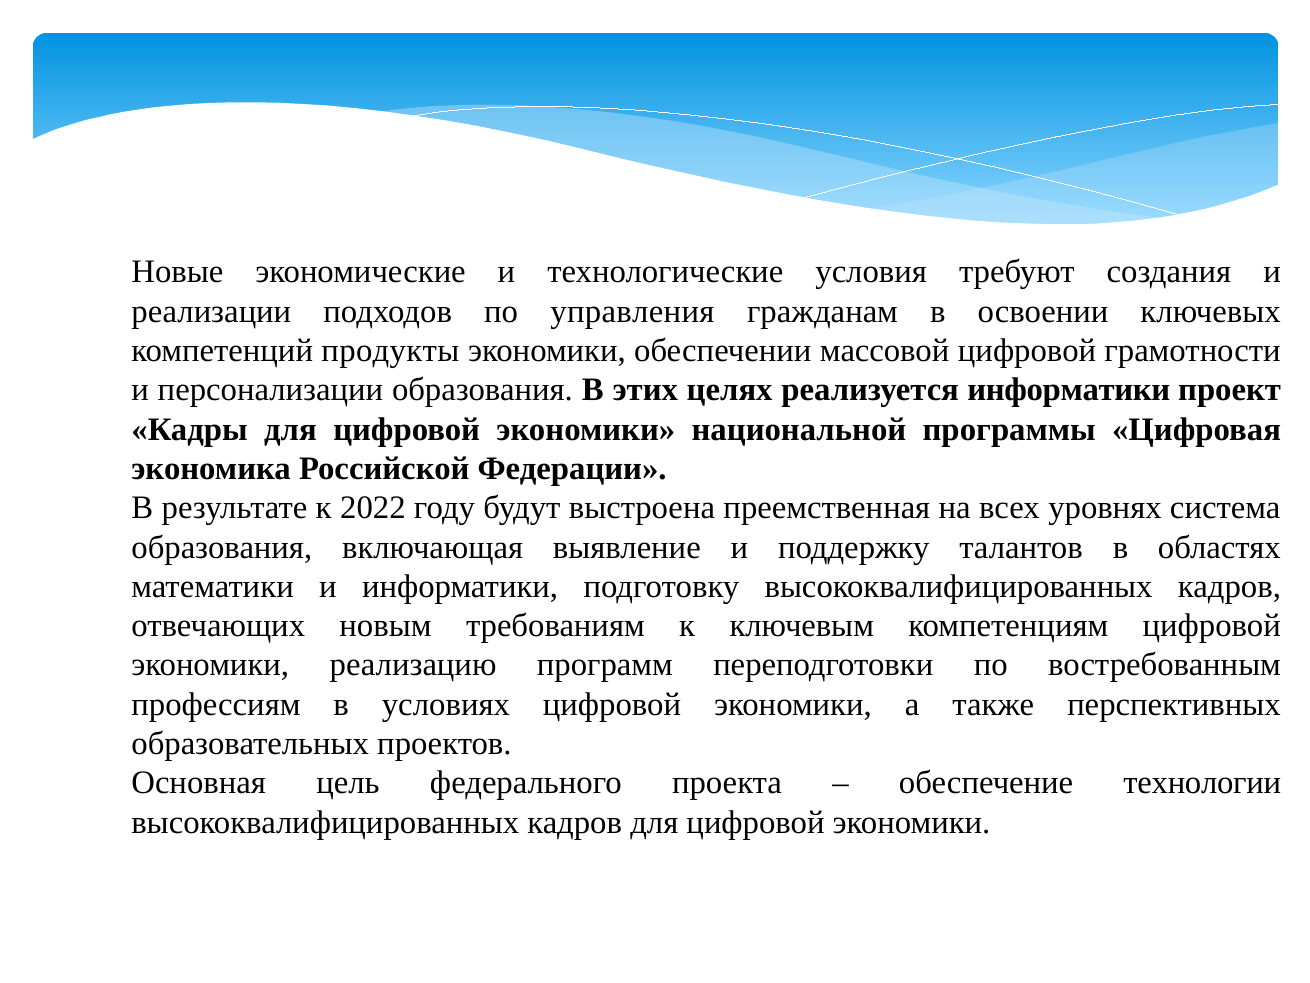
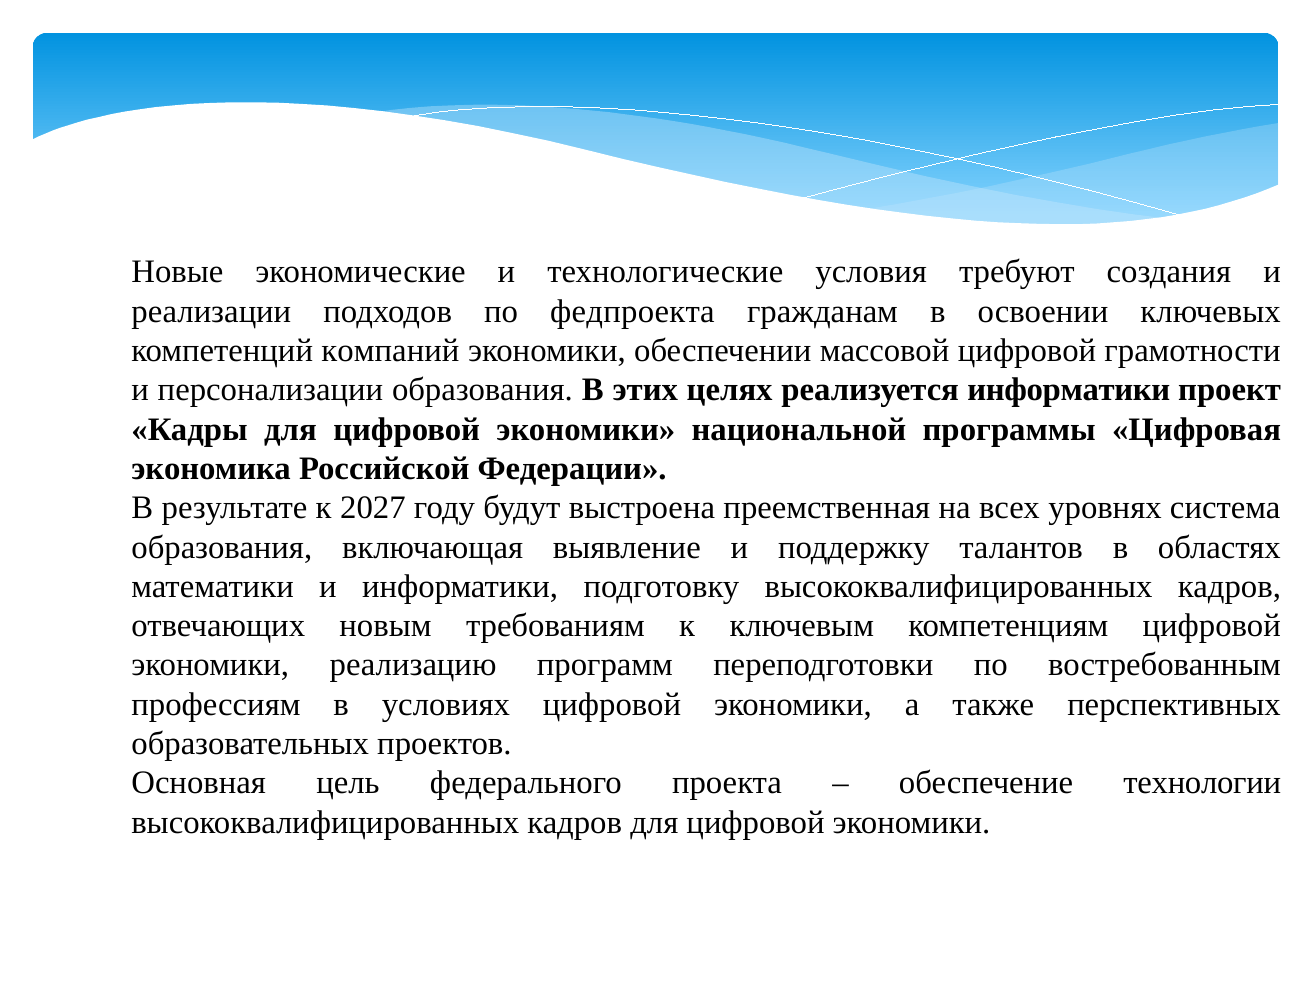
управления: управления -> федпроекта
продукты: продукты -> компаний
2022: 2022 -> 2027
